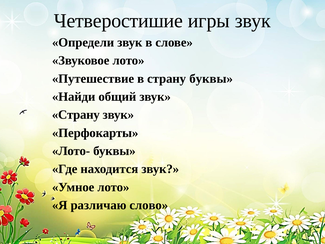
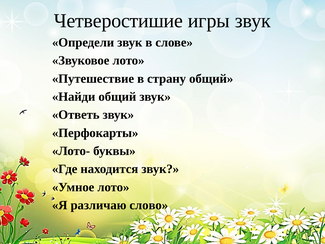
страну буквы: буквы -> общий
Страну at (76, 115): Страну -> Ответь
